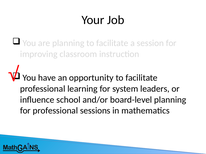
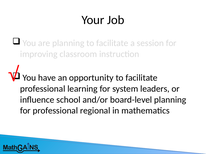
sessions: sessions -> regional
